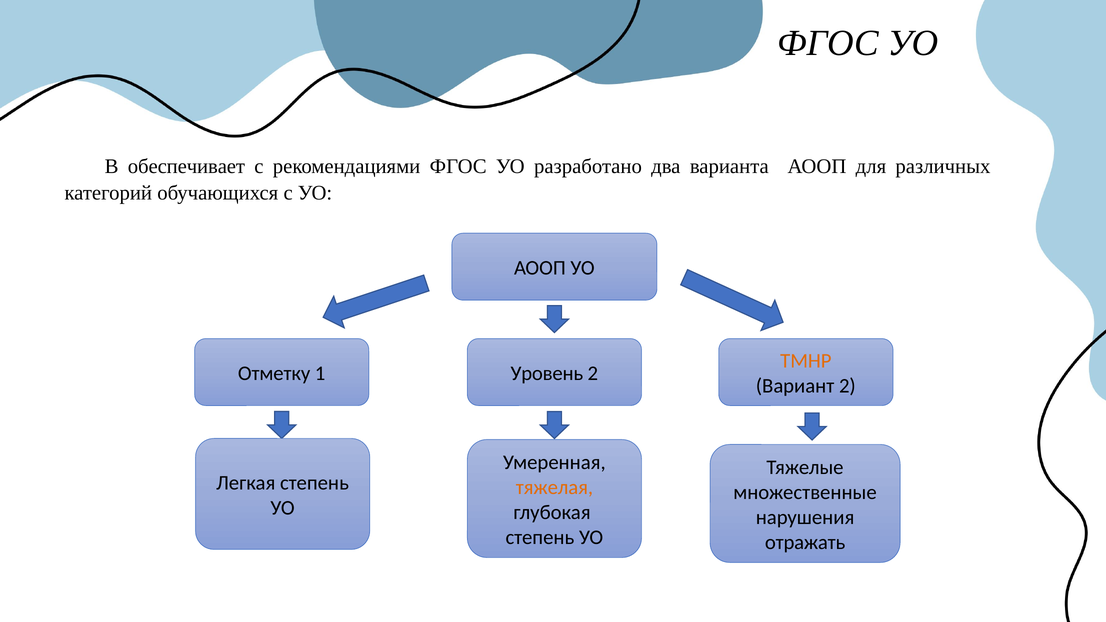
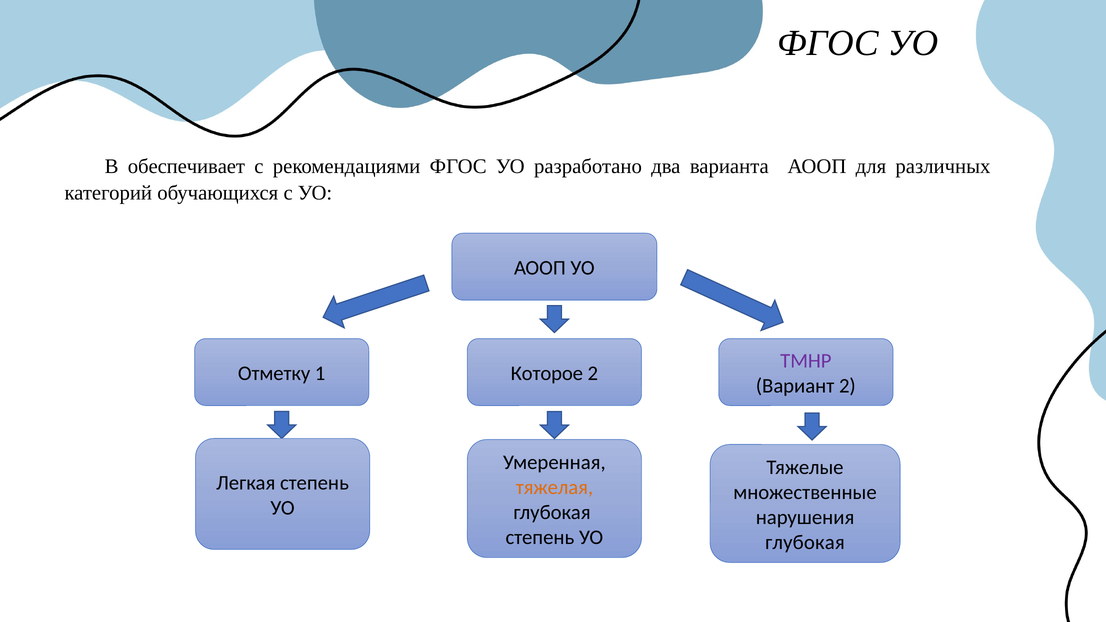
ТМНР colour: orange -> purple
Уровень: Уровень -> Которое
отражать at (805, 542): отражать -> глубокая
